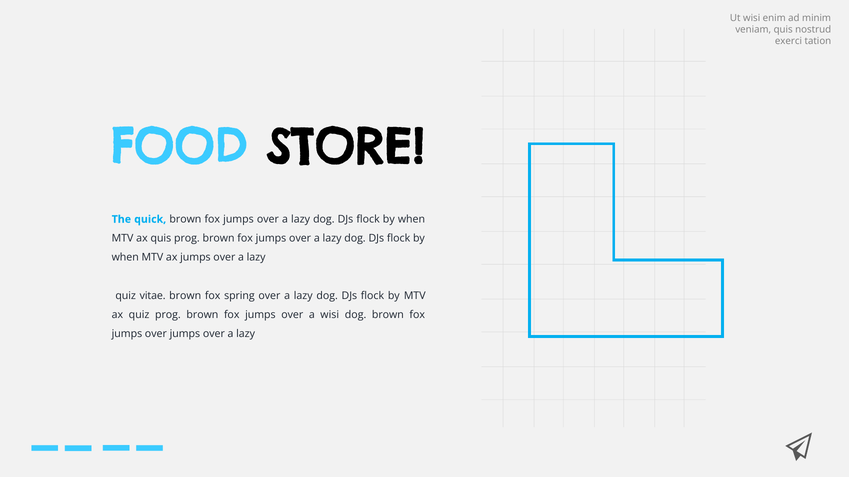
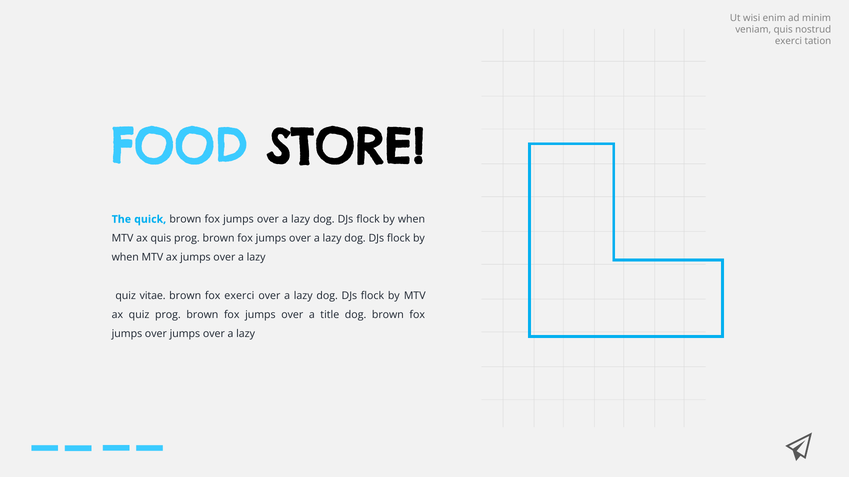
fox spring: spring -> exerci
a wisi: wisi -> title
